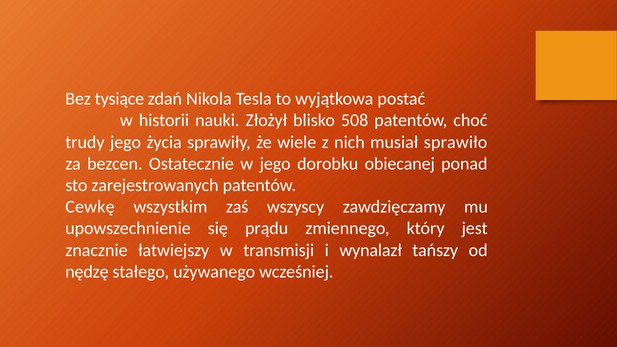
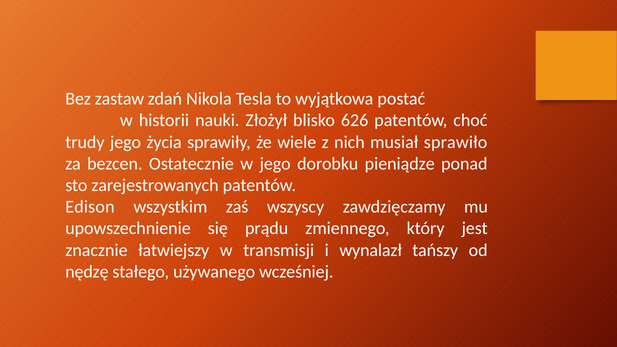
tysiące: tysiące -> zastaw
508: 508 -> 626
obiecanej: obiecanej -> pieniądze
Cewkę: Cewkę -> Edison
